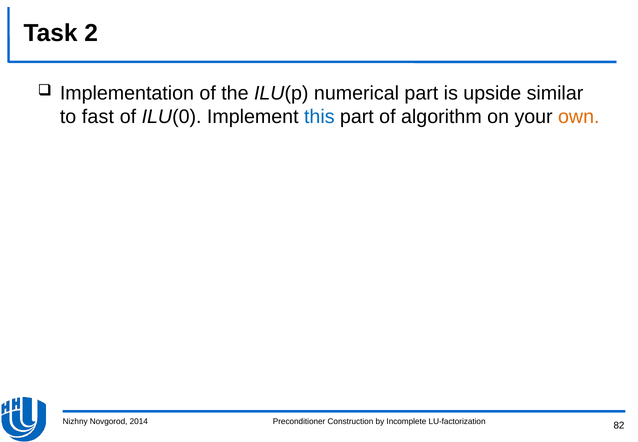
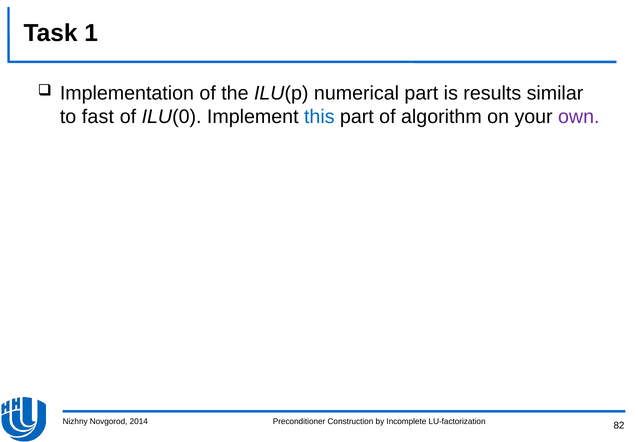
2: 2 -> 1
upside: upside -> results
own colour: orange -> purple
